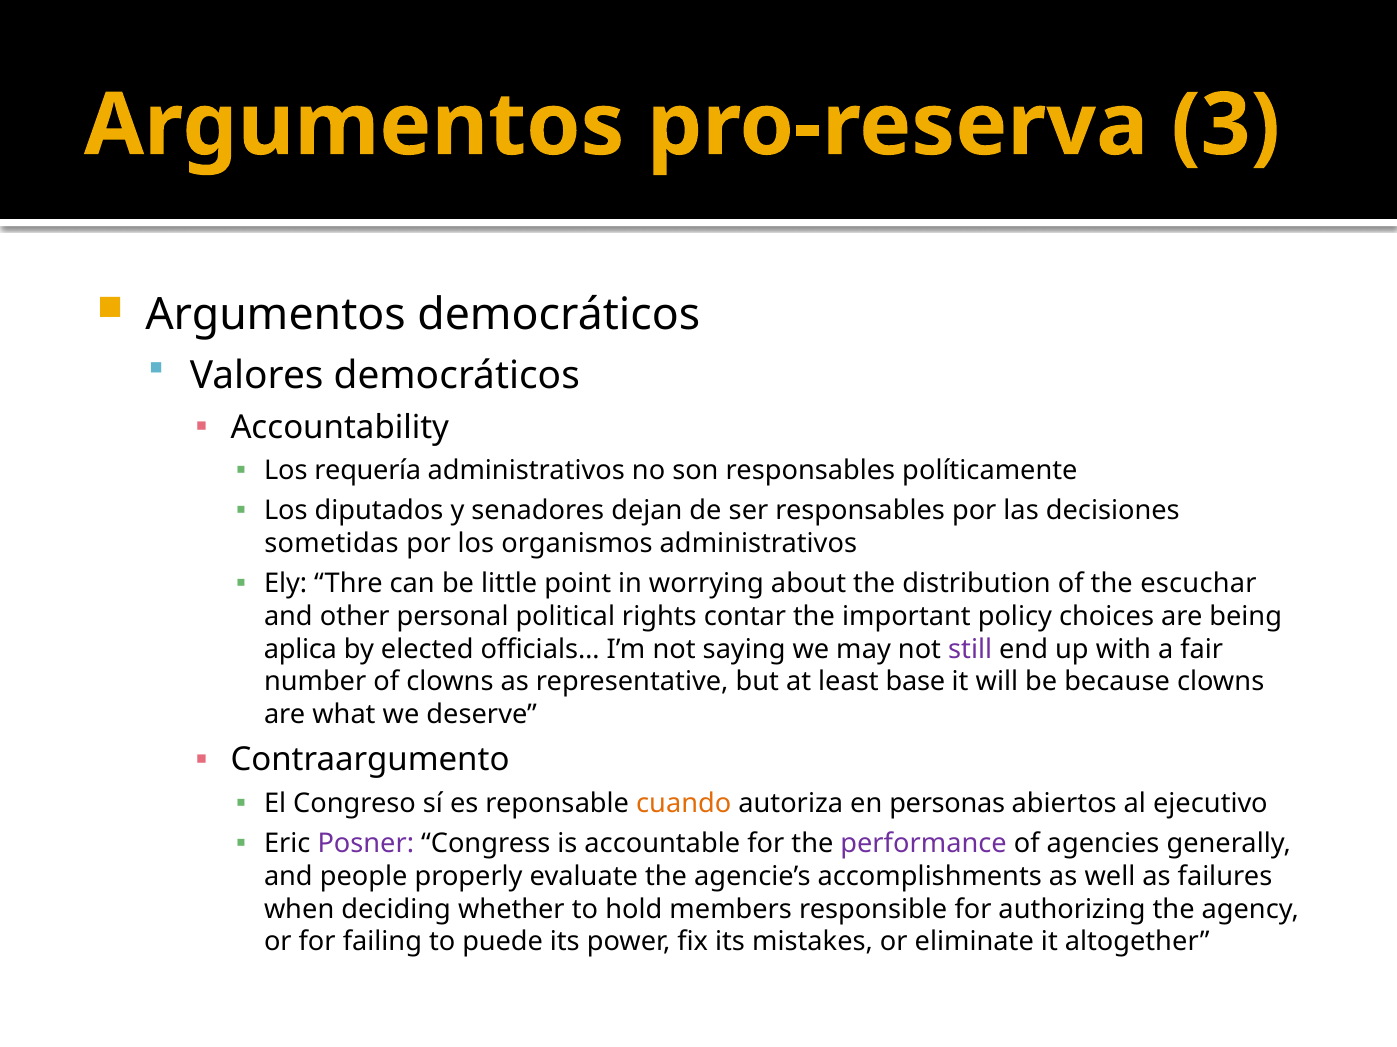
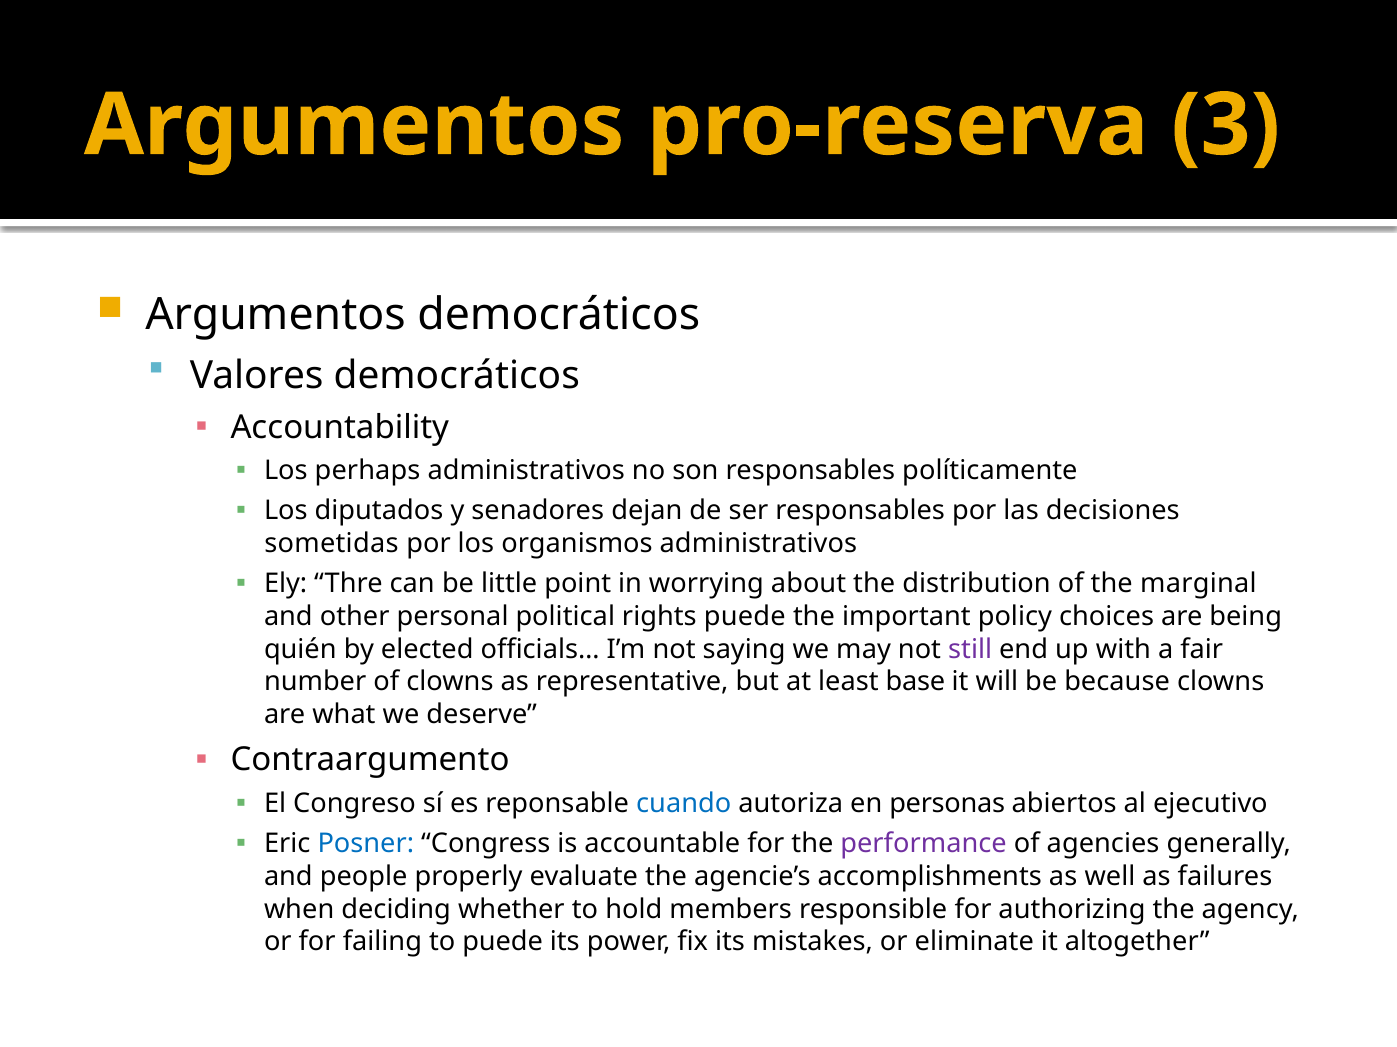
requería: requería -> perhaps
escuchar: escuchar -> marginal
rights contar: contar -> puede
aplica: aplica -> quién
cuando colour: orange -> blue
Posner colour: purple -> blue
